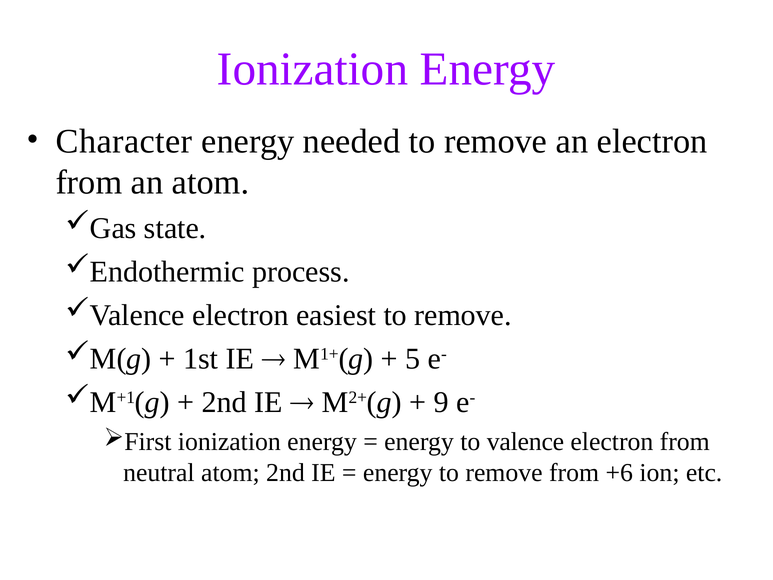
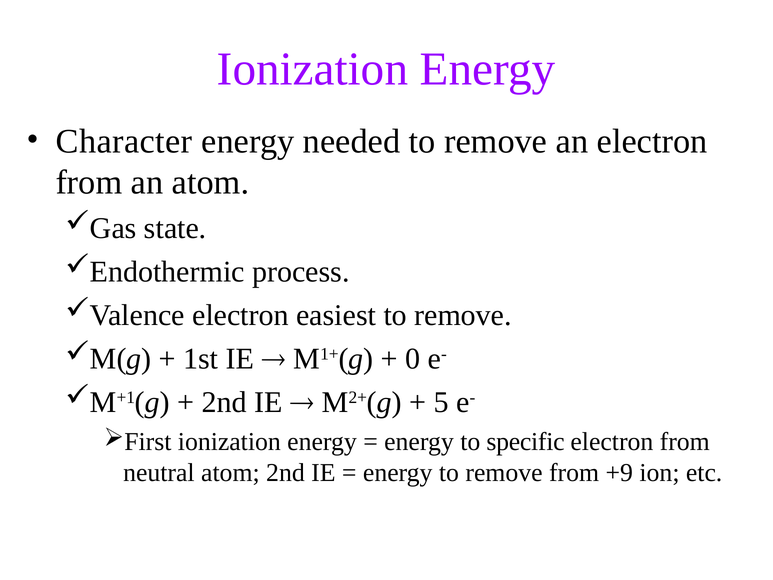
5: 5 -> 0
9: 9 -> 5
valence: valence -> specific
+6: +6 -> +9
